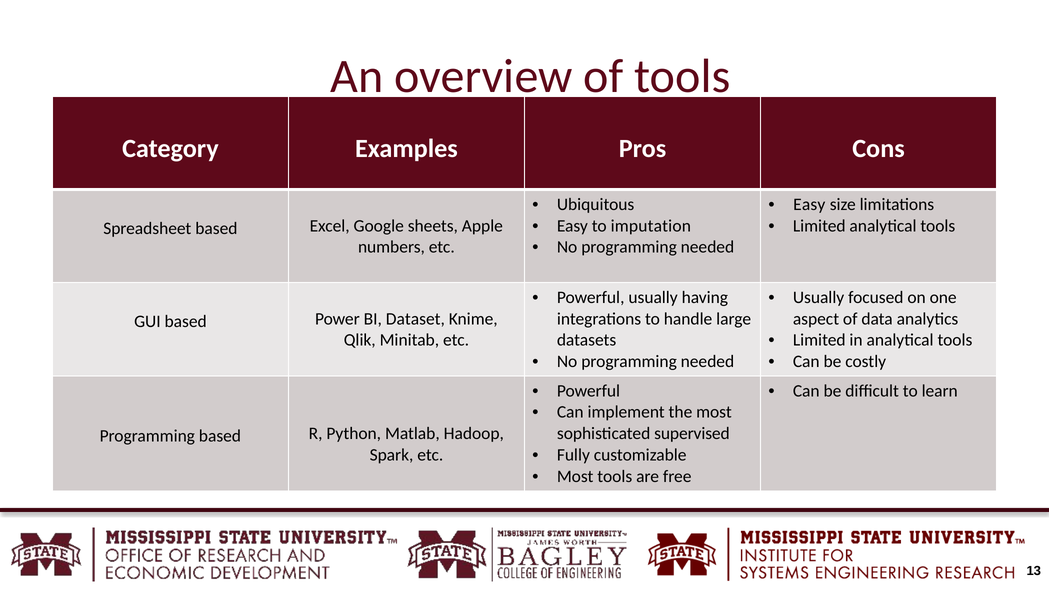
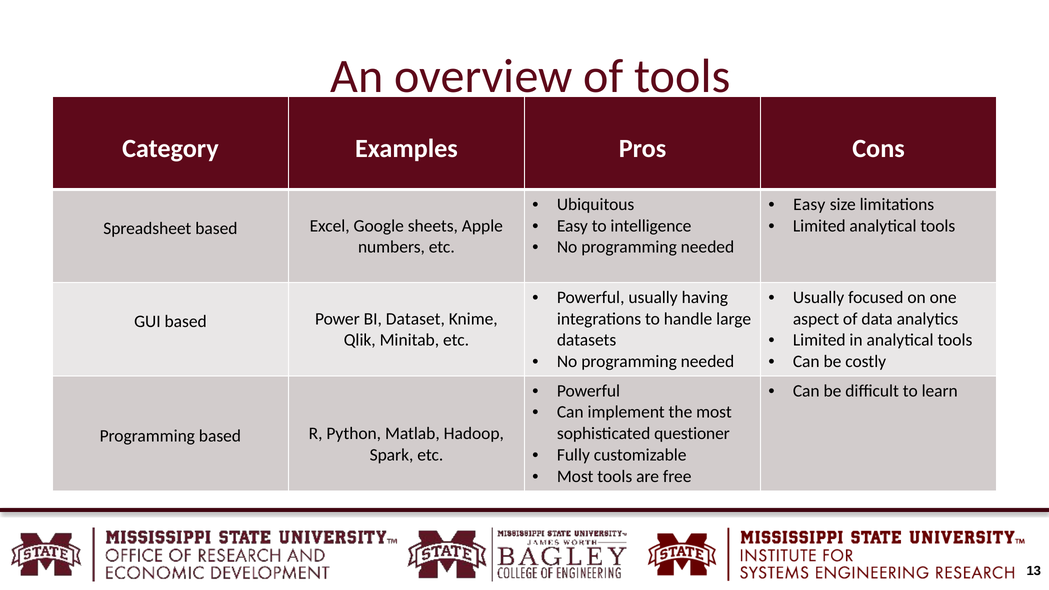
imputation: imputation -> intelligence
supervised: supervised -> questioner
